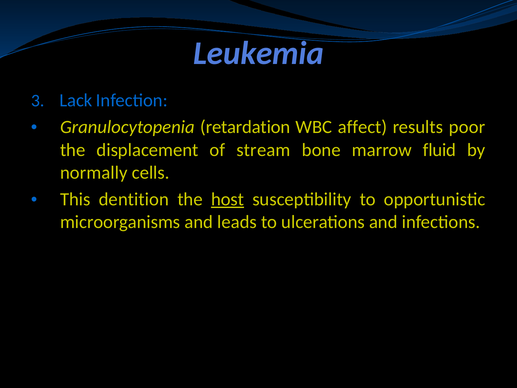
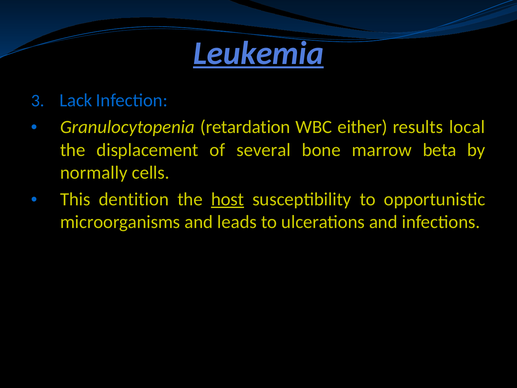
Leukemia underline: none -> present
affect: affect -> either
poor: poor -> local
stream: stream -> several
fluid: fluid -> beta
